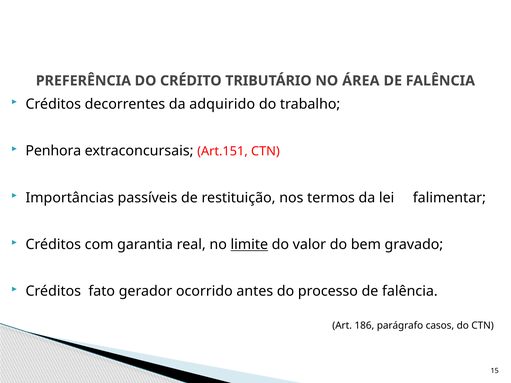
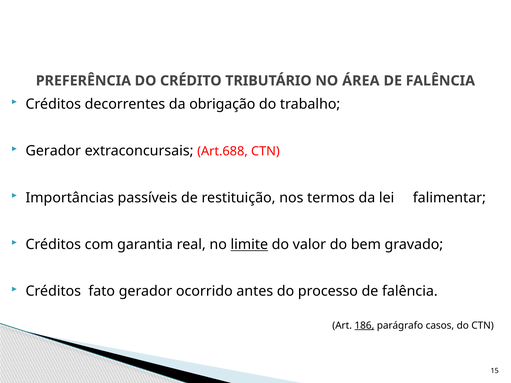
adquirido: adquirido -> obrigação
Penhora at (53, 151): Penhora -> Gerador
Art.151: Art.151 -> Art.688
186 underline: none -> present
